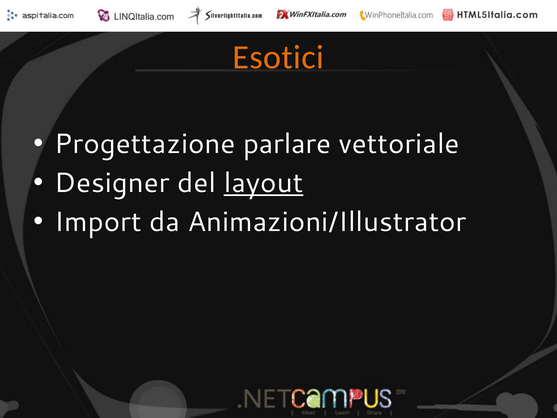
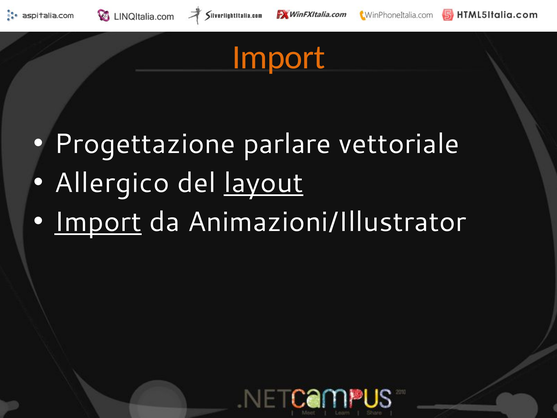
Esotici at (278, 57): Esotici -> Import
Designer: Designer -> Allergico
Import at (98, 222) underline: none -> present
